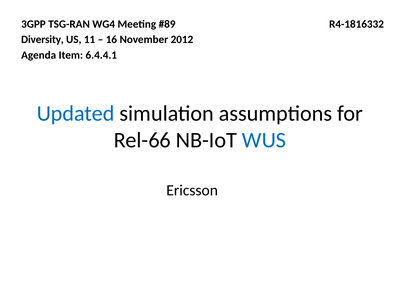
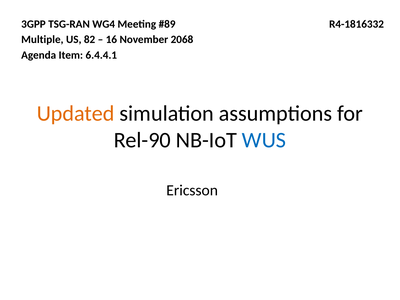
Diversity: Diversity -> Multiple
11: 11 -> 82
2012: 2012 -> 2068
Updated colour: blue -> orange
Rel-66: Rel-66 -> Rel-90
